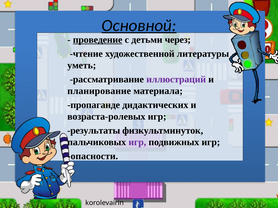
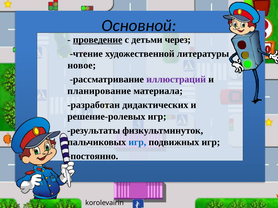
Основной underline: present -> none
уметь: уметь -> новое
пропаганде: пропаганде -> разработан
возраста-ролевых: возраста-ролевых -> решение-ролевых
игр at (137, 142) colour: purple -> blue
опасности: опасности -> постоянно
